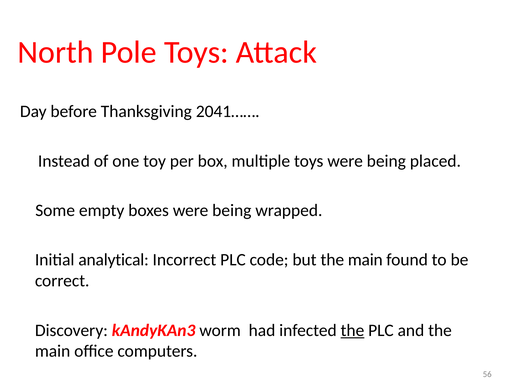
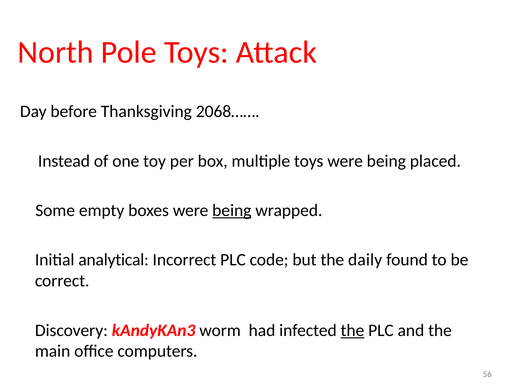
2041……: 2041…… -> 2068……
being at (232, 210) underline: none -> present
but the main: main -> daily
